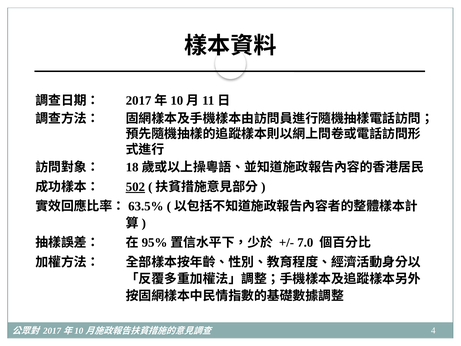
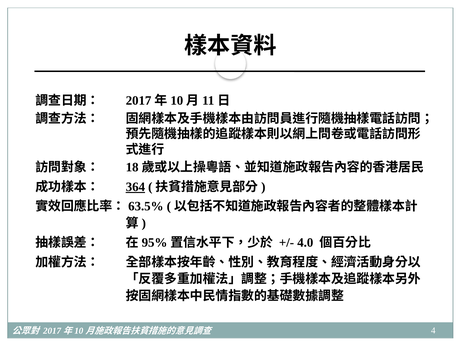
502: 502 -> 364
7.0: 7.0 -> 4.0
